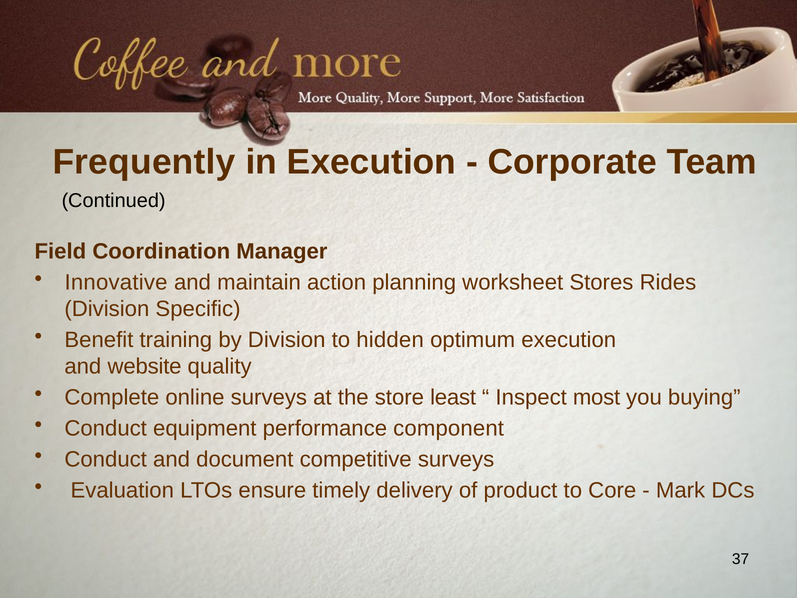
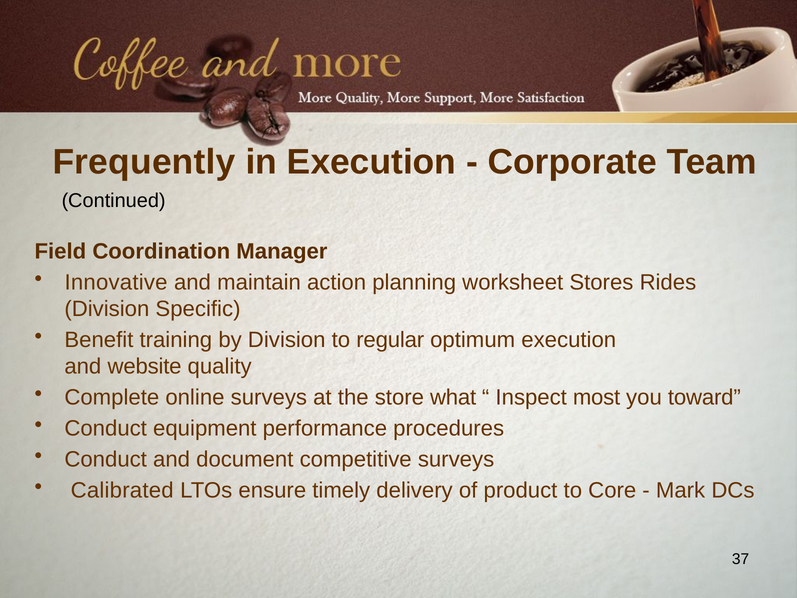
hidden: hidden -> regular
least: least -> what
buying: buying -> toward
component: component -> procedures
Evaluation: Evaluation -> Calibrated
